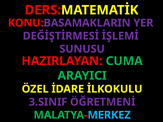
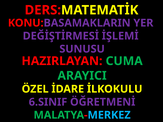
3.SINIF: 3.SINIF -> 6.SINIF
